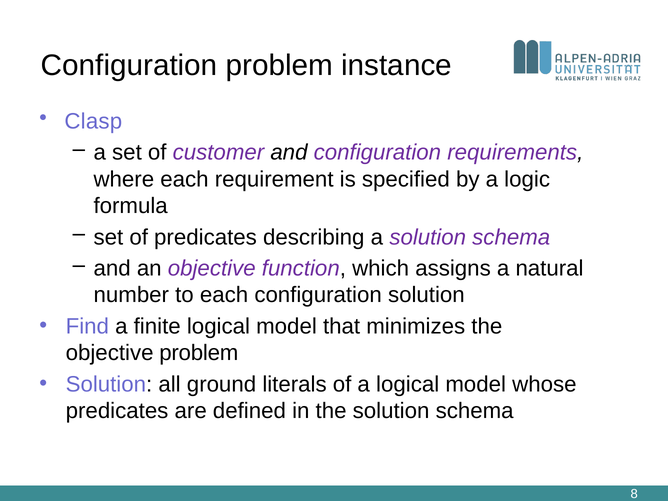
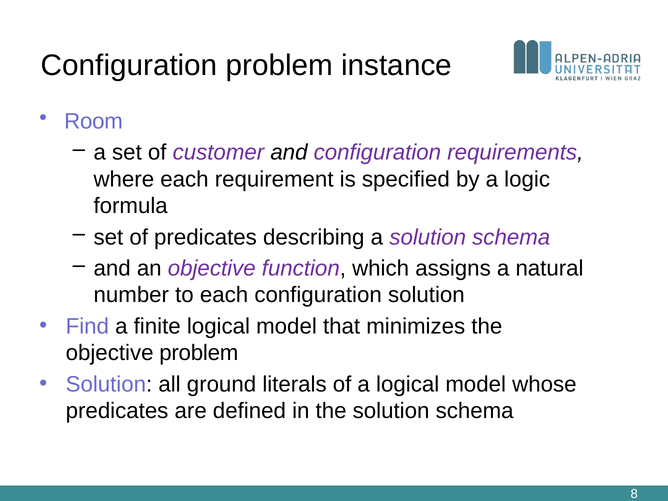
Clasp: Clasp -> Room
